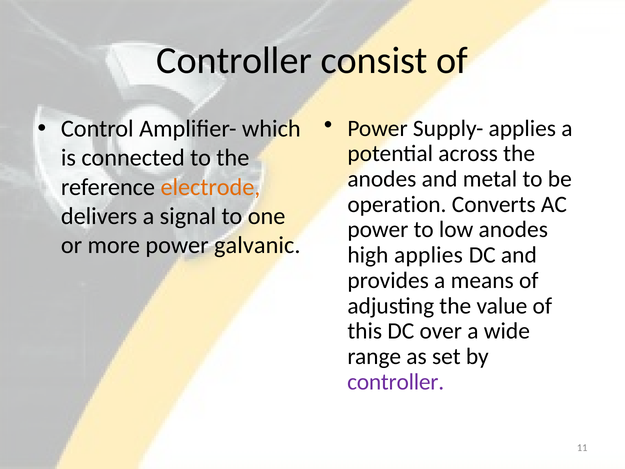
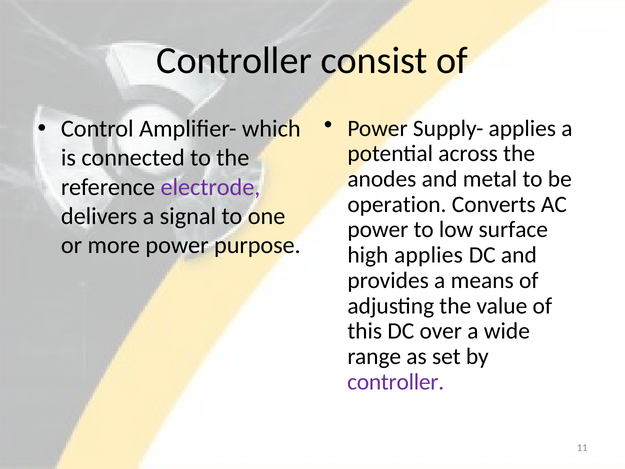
electrode colour: orange -> purple
low anodes: anodes -> surface
galvanic: galvanic -> purpose
